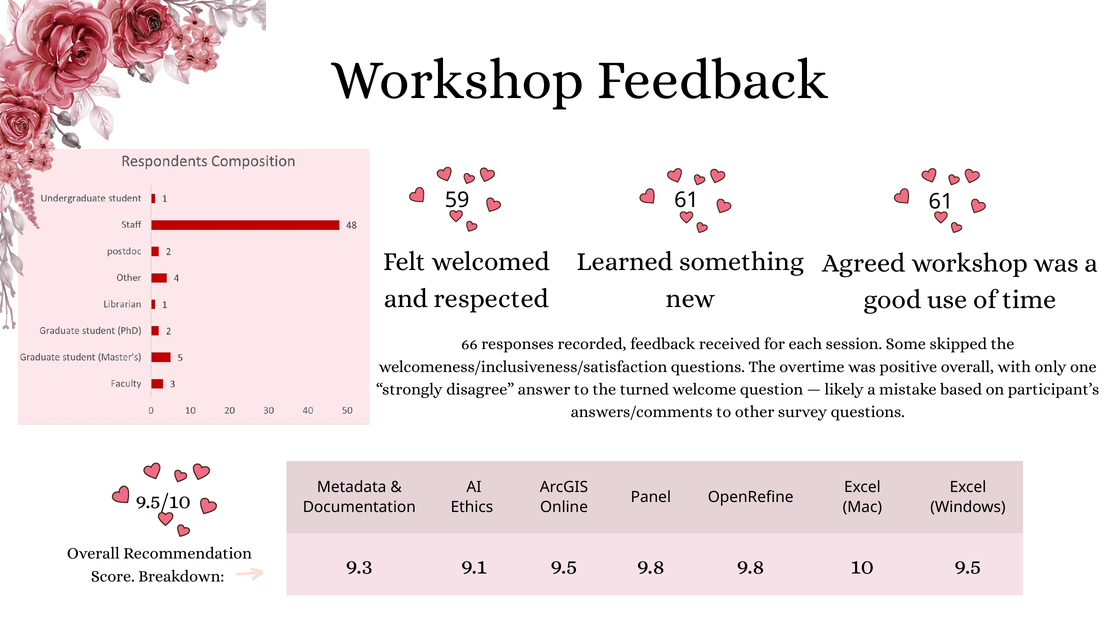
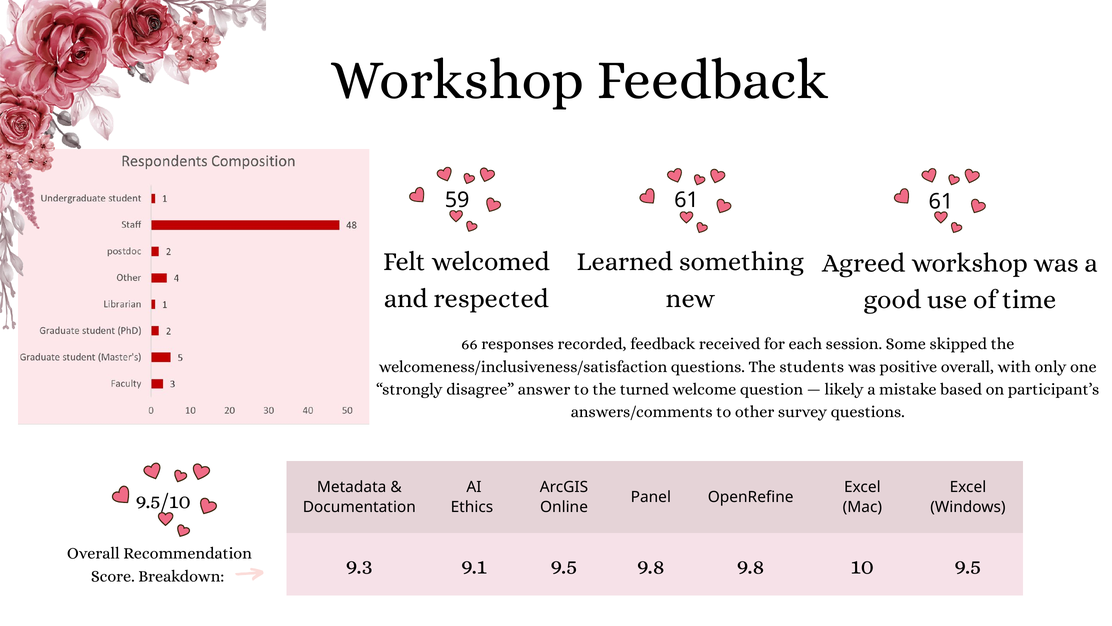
overtime: overtime -> students
